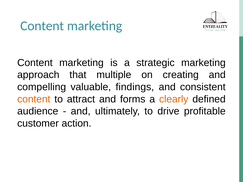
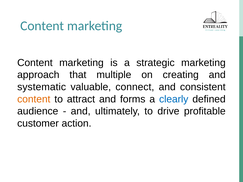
compelling: compelling -> systematic
findings: findings -> connect
clearly colour: orange -> blue
